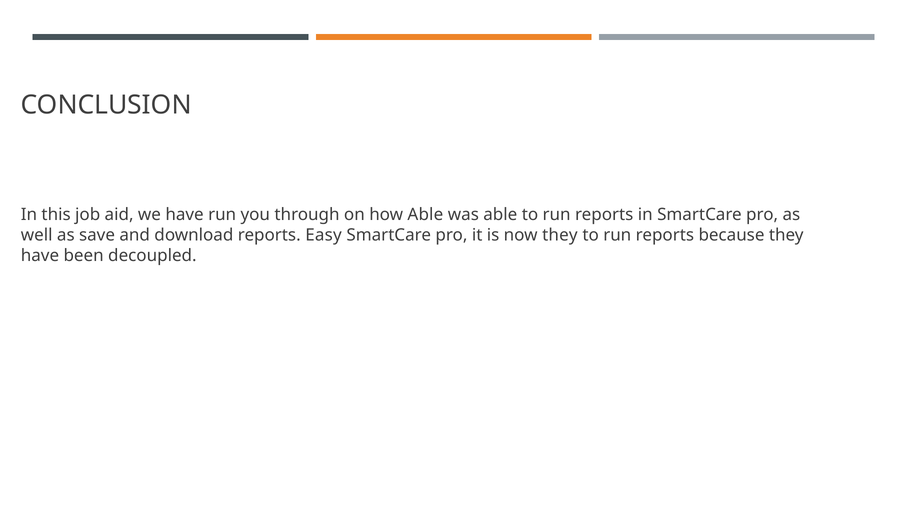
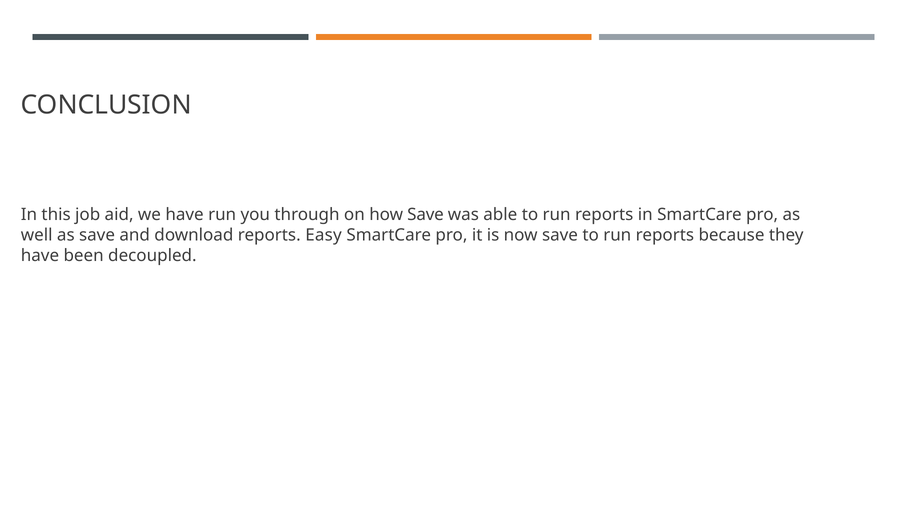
how Able: Able -> Save
now they: they -> save
